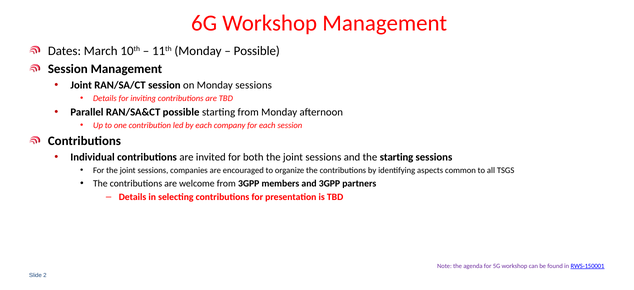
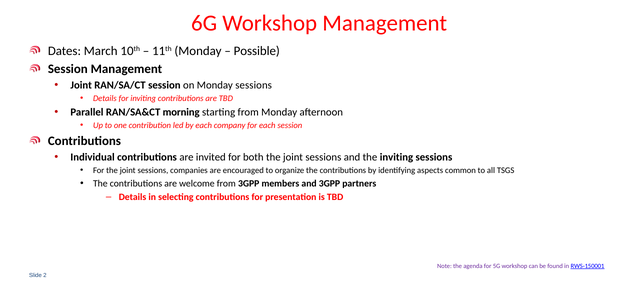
RAN/SA&CT possible: possible -> morning
the starting: starting -> inviting
